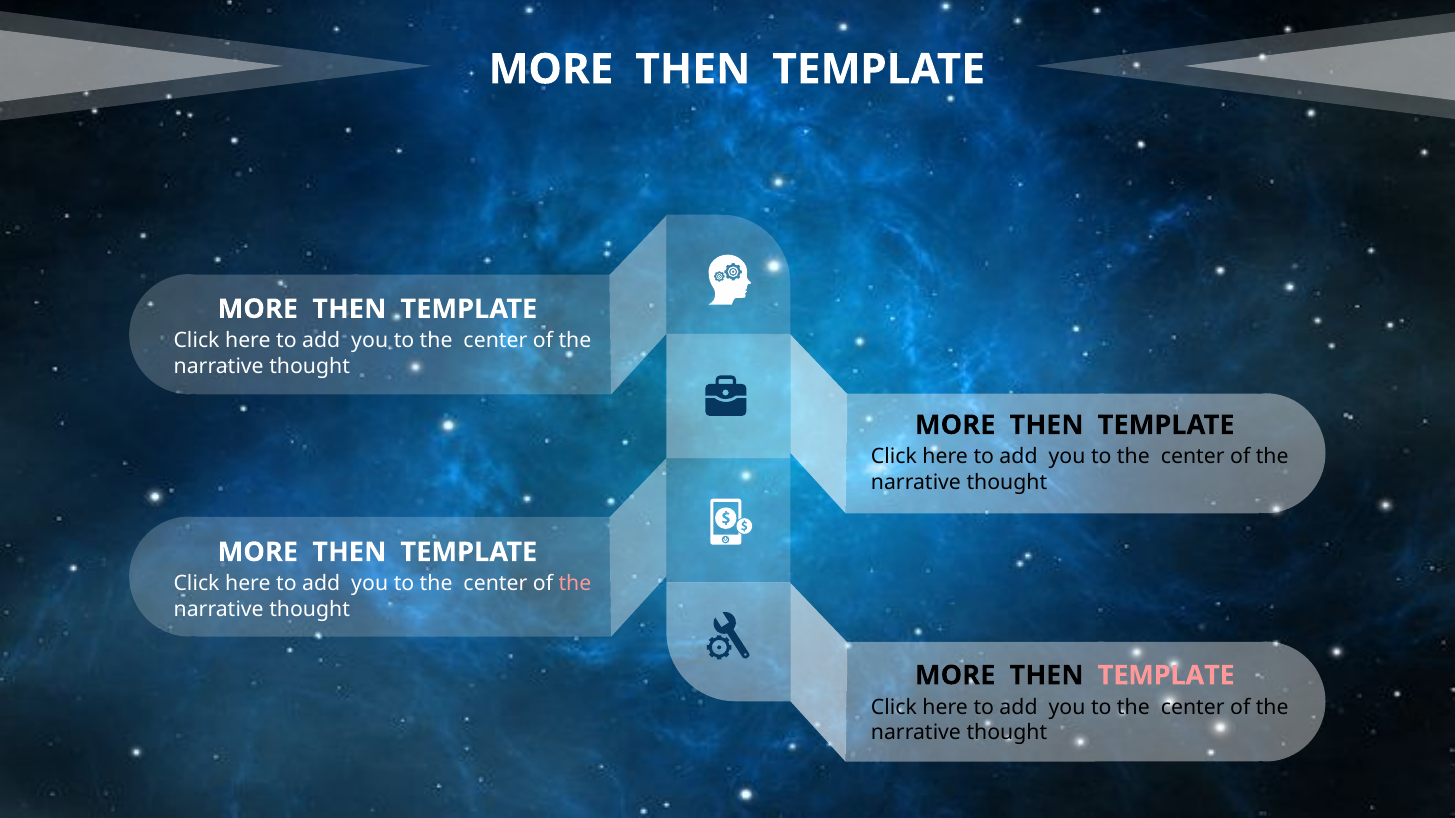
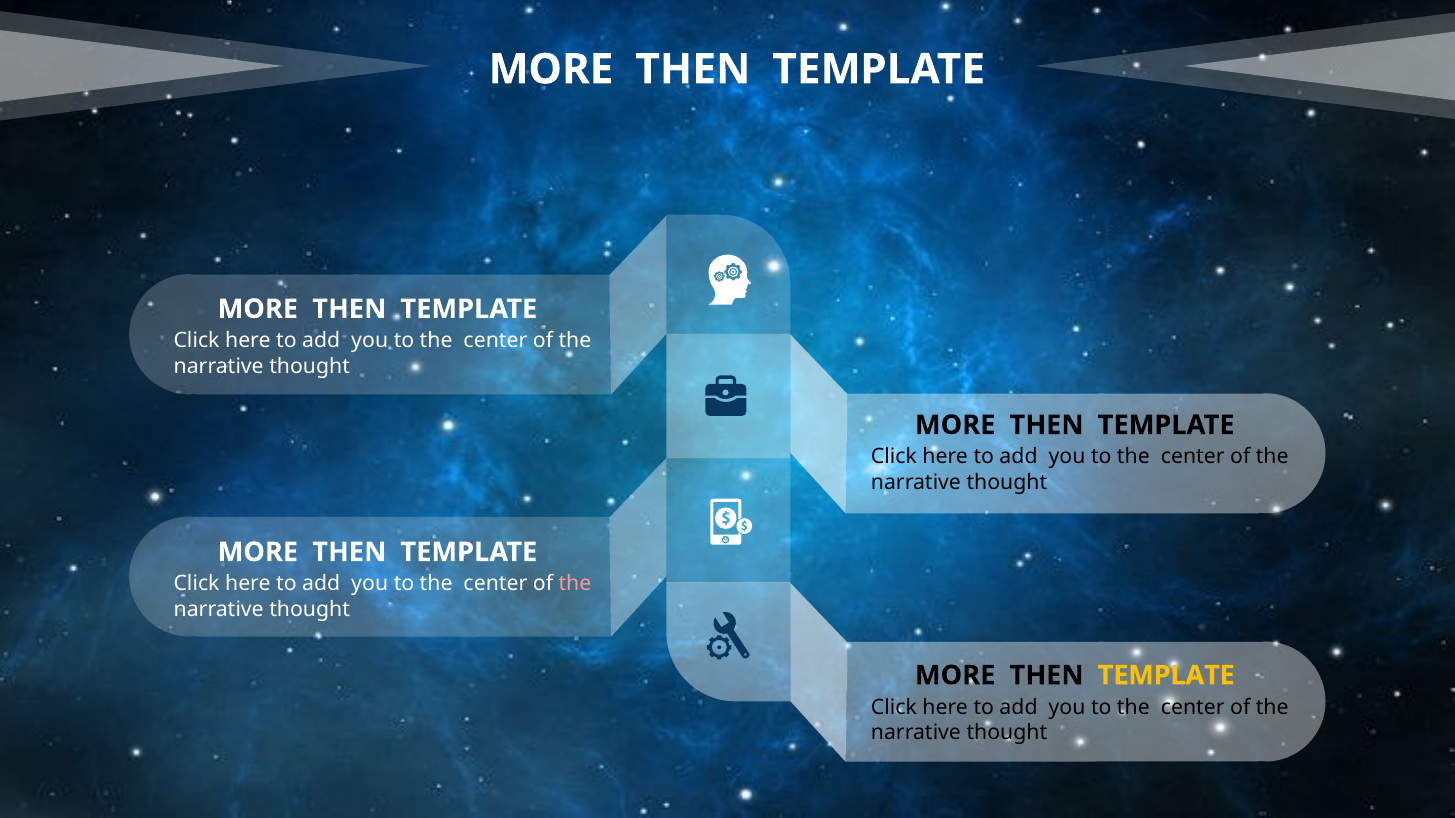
TEMPLATE at (1166, 676) colour: pink -> yellow
